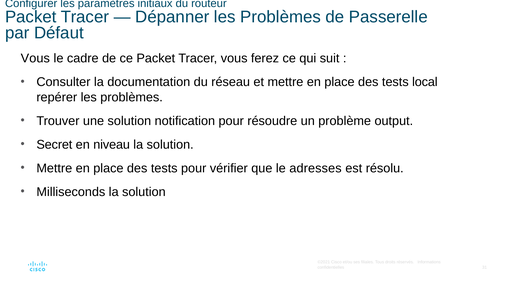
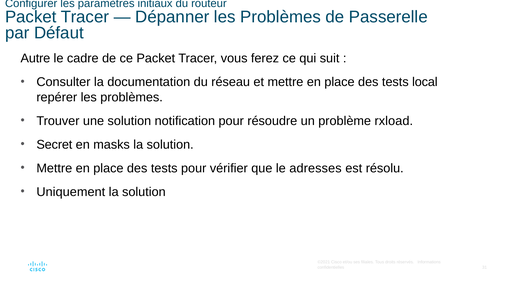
Vous at (35, 58): Vous -> Autre
output: output -> rxload
niveau: niveau -> masks
Milliseconds: Milliseconds -> Uniquement
